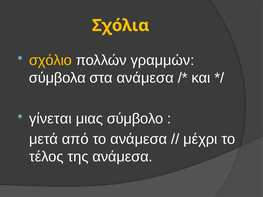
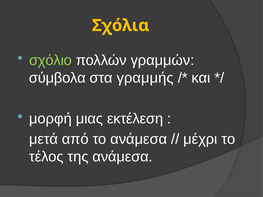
σχόλιο colour: yellow -> light green
στα ανάμεσα: ανάμεσα -> γραμμής
γίνεται: γίνεται -> μορφή
σύμβολο: σύμβολο -> εκτέλεση
